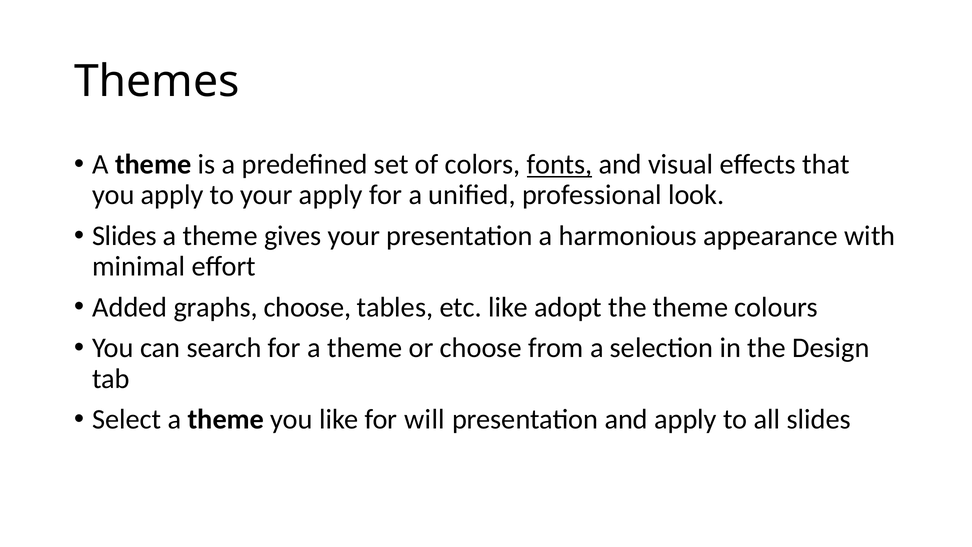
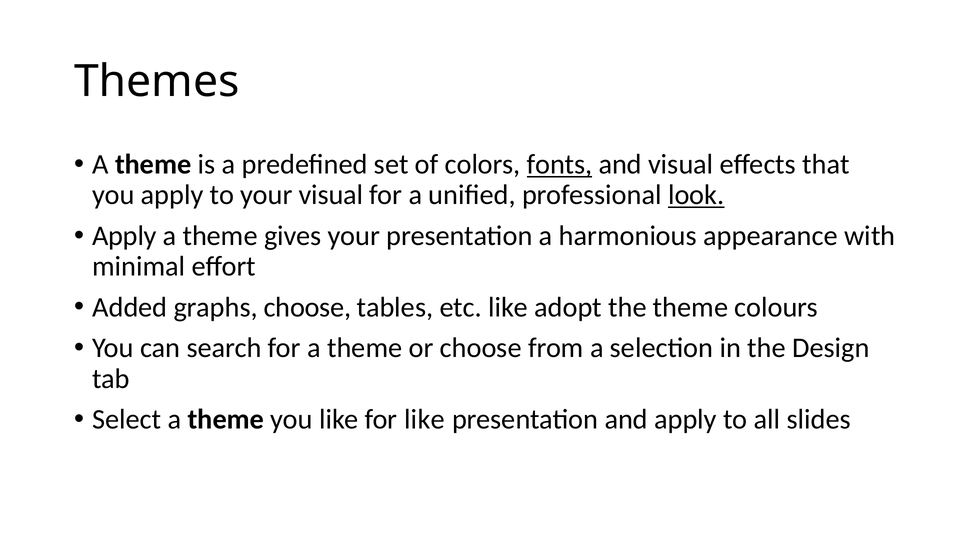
your apply: apply -> visual
look underline: none -> present
Slides at (124, 236): Slides -> Apply
for will: will -> like
